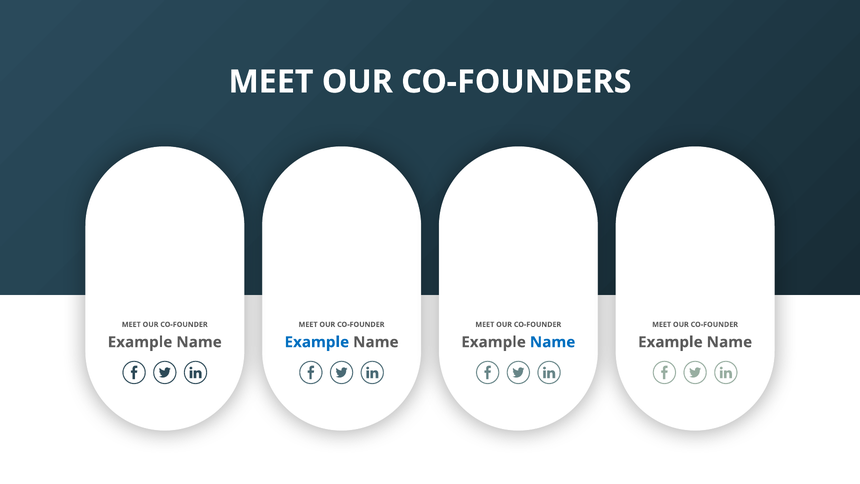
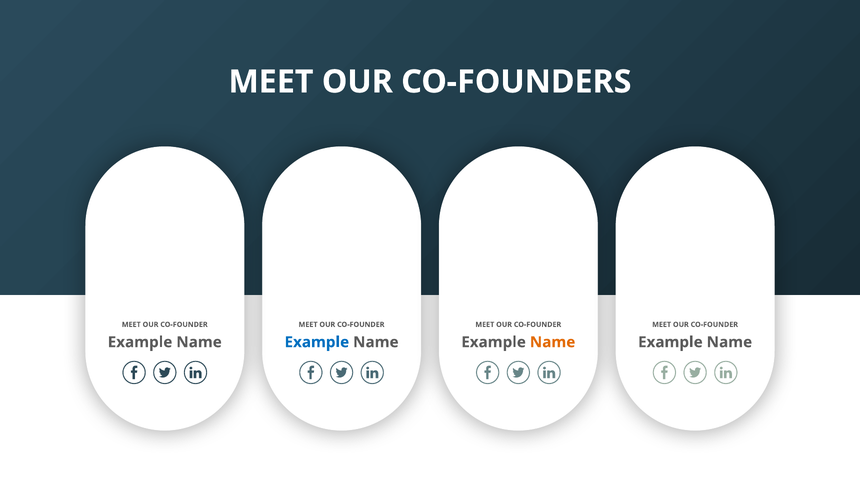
Name at (553, 342) colour: blue -> orange
